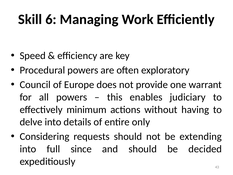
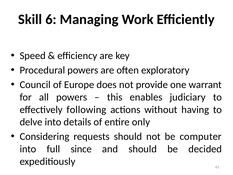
minimum: minimum -> following
extending: extending -> computer
